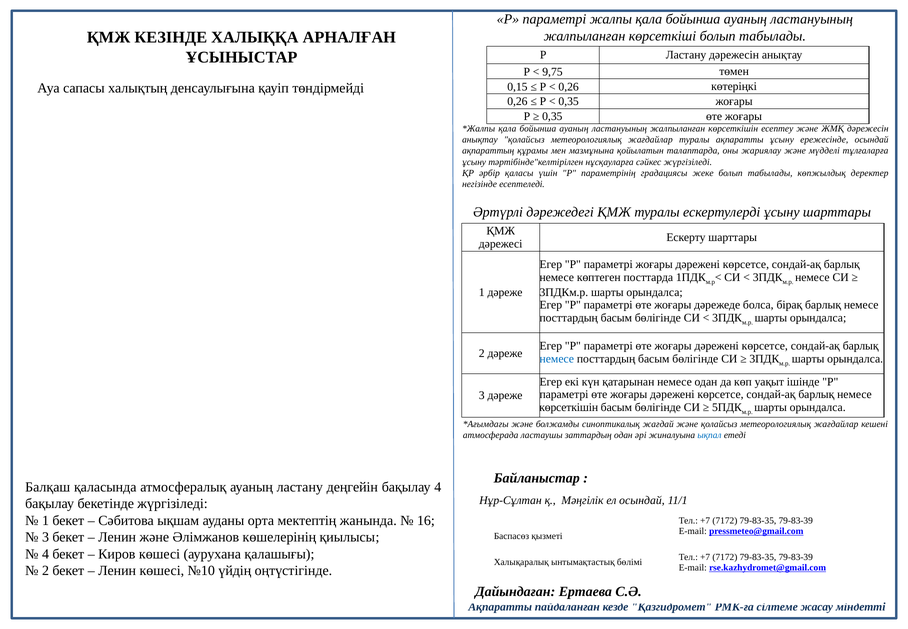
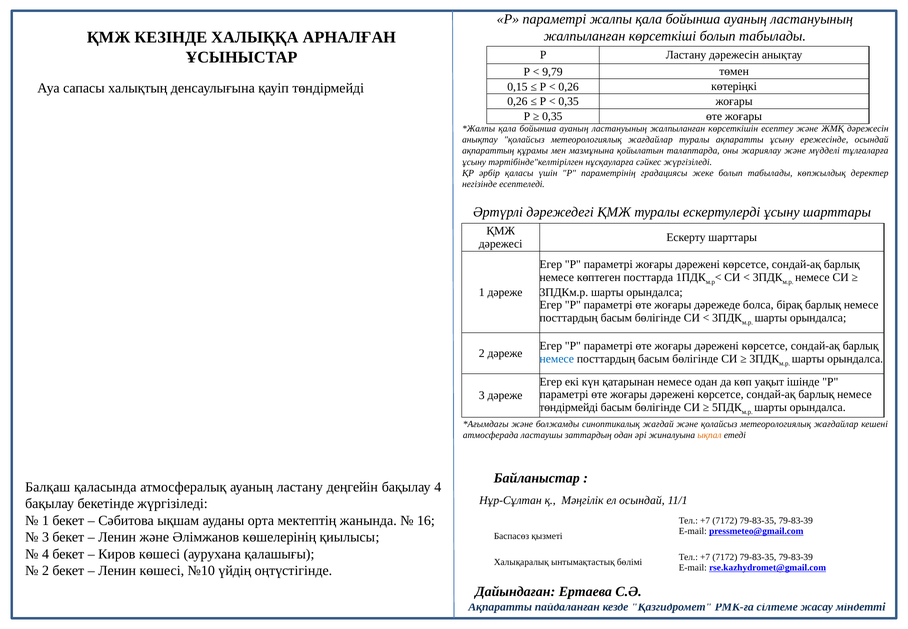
9,75: 9,75 -> 9,79
көрсеткішін at (569, 407): көрсеткішін -> төндірмейді
ықпал colour: blue -> orange
